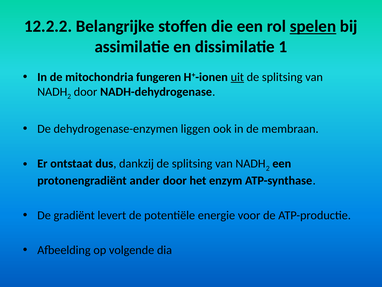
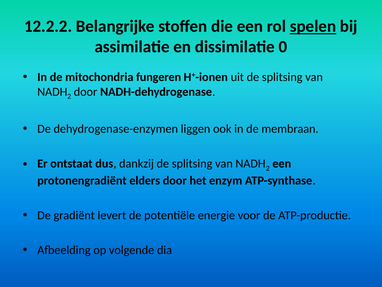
1: 1 -> 0
uit underline: present -> none
ander: ander -> elders
